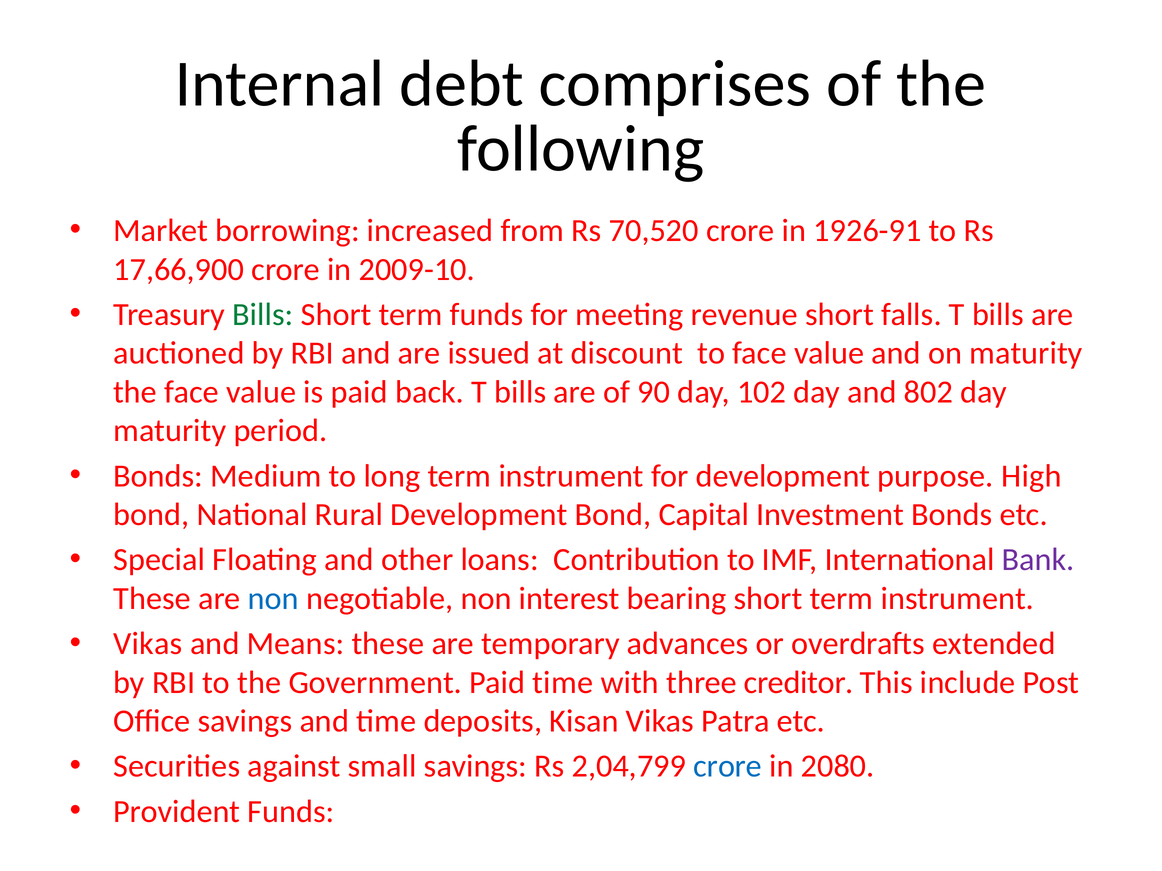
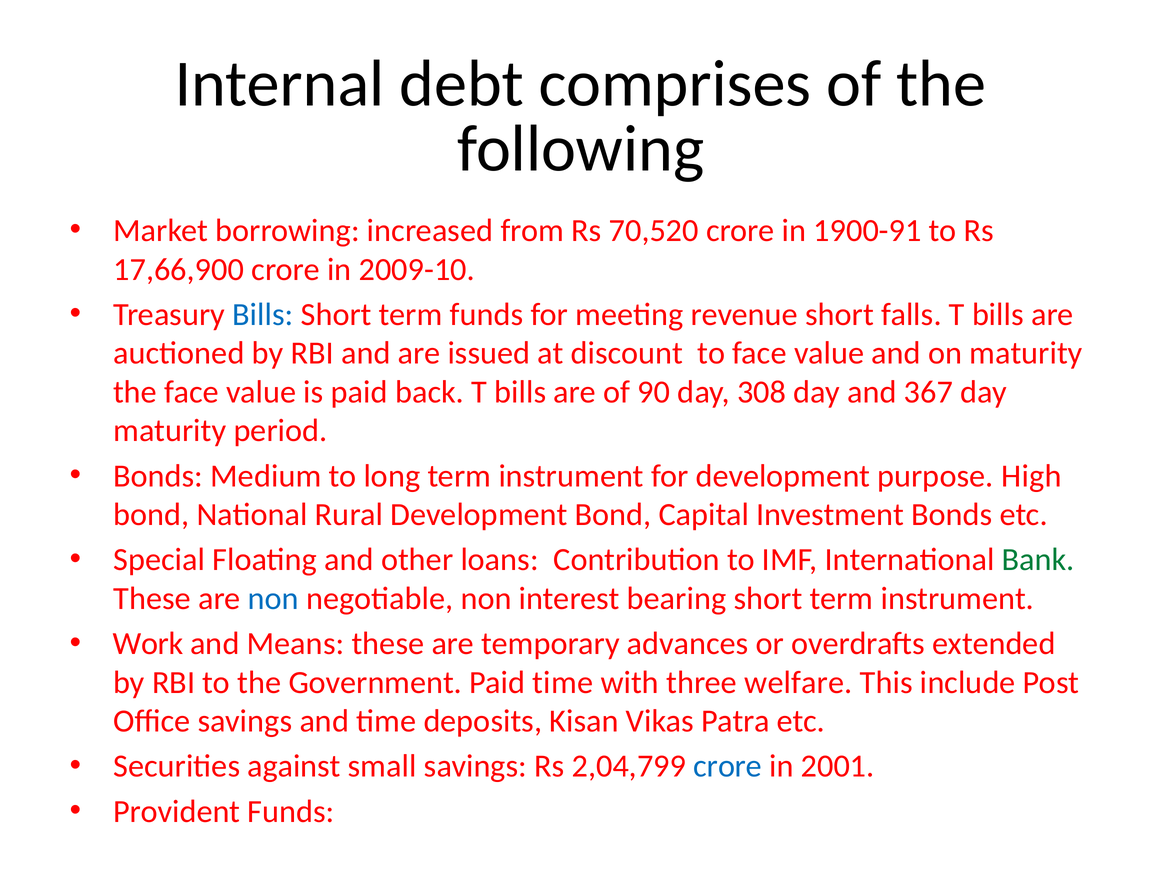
1926-91: 1926-91 -> 1900-91
Bills at (263, 315) colour: green -> blue
102: 102 -> 308
802: 802 -> 367
Bank colour: purple -> green
Vikas at (148, 644): Vikas -> Work
creditor: creditor -> welfare
2080: 2080 -> 2001
